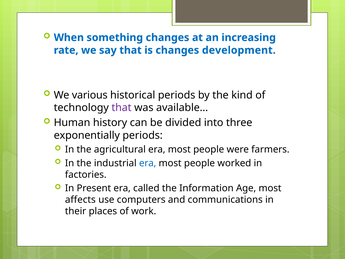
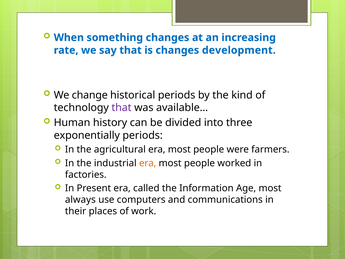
various: various -> change
era at (148, 163) colour: blue -> orange
affects: affects -> always
